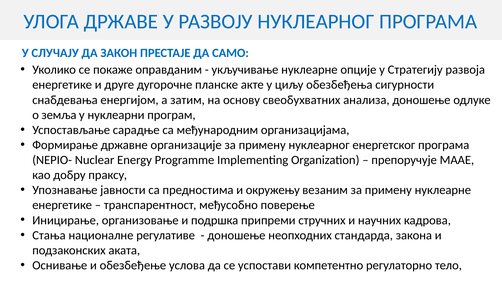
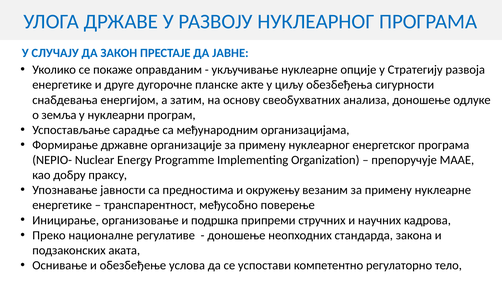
САМО: САМО -> ЈАВНЕ
Стања: Стања -> Преко
